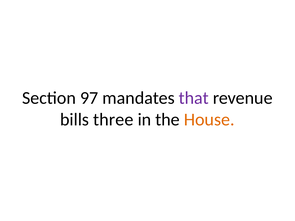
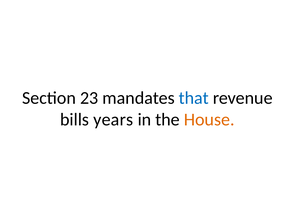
97: 97 -> 23
that colour: purple -> blue
three: three -> years
